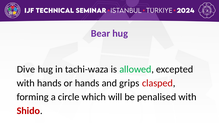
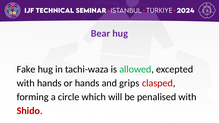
Dive: Dive -> Fake
